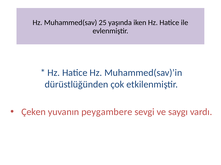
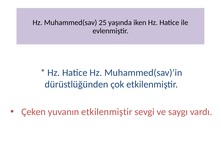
yuvanın peygambere: peygambere -> etkilenmiştir
